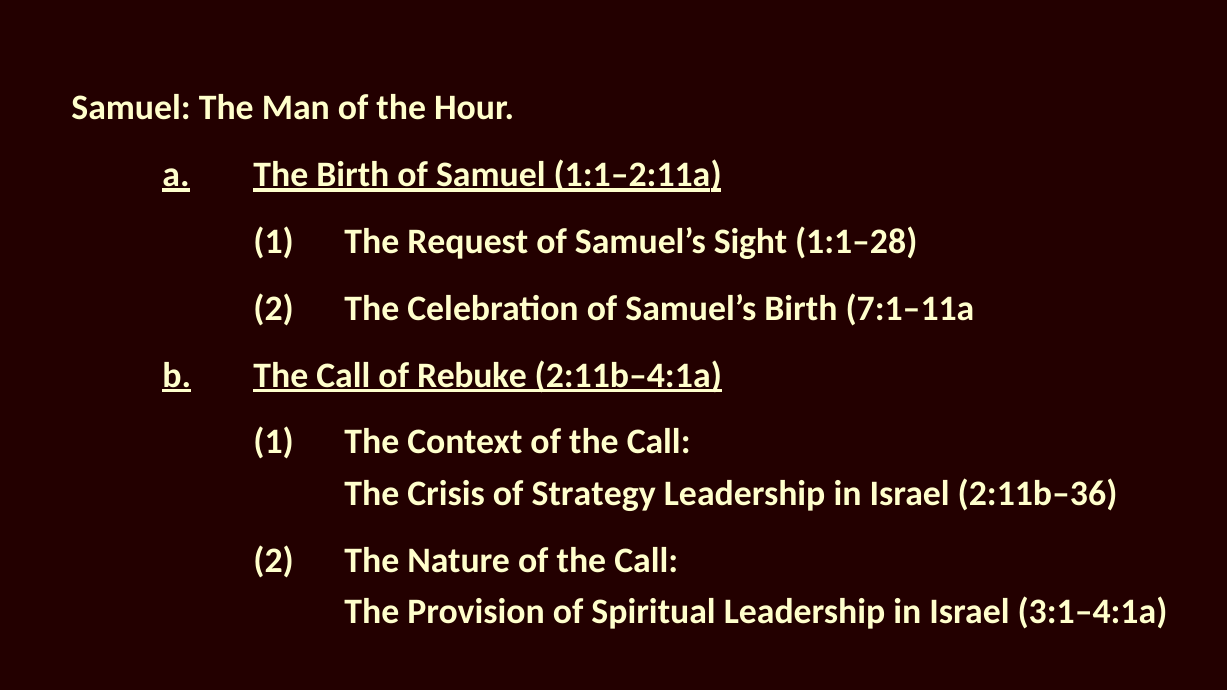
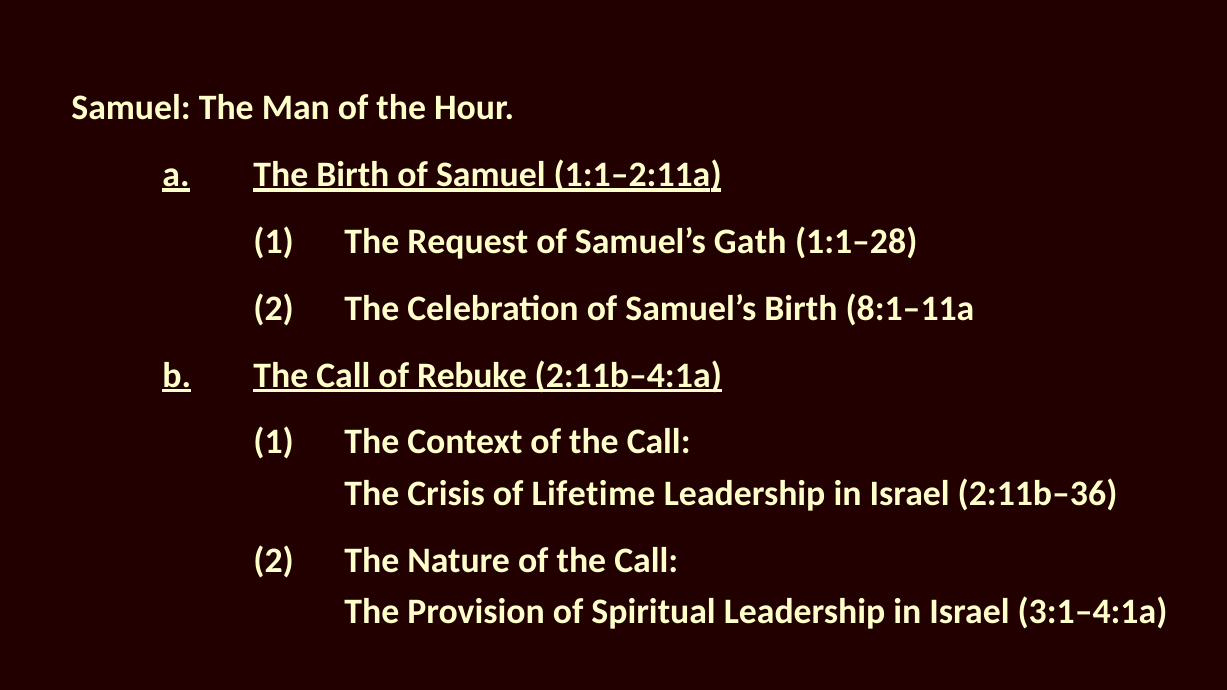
Sight: Sight -> Gath
7:1–11a: 7:1–11a -> 8:1–11a
Strategy: Strategy -> Lifetime
